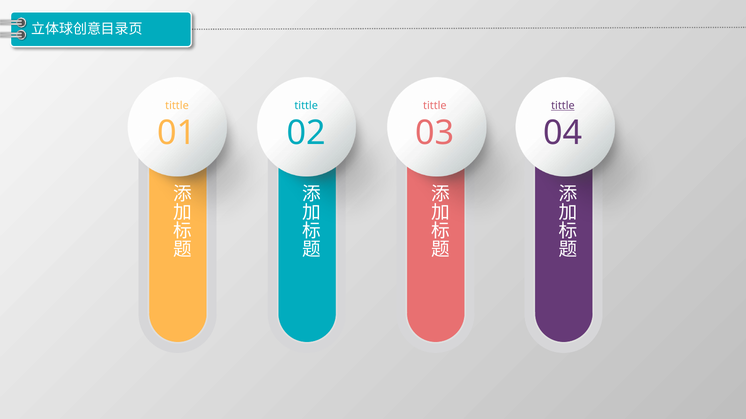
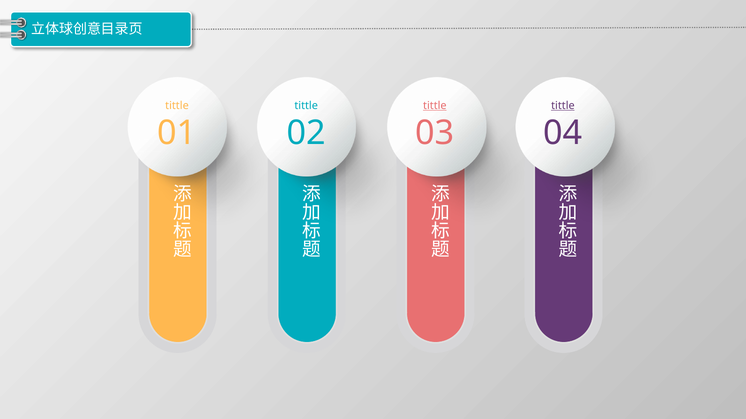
tittle at (435, 106) underline: none -> present
